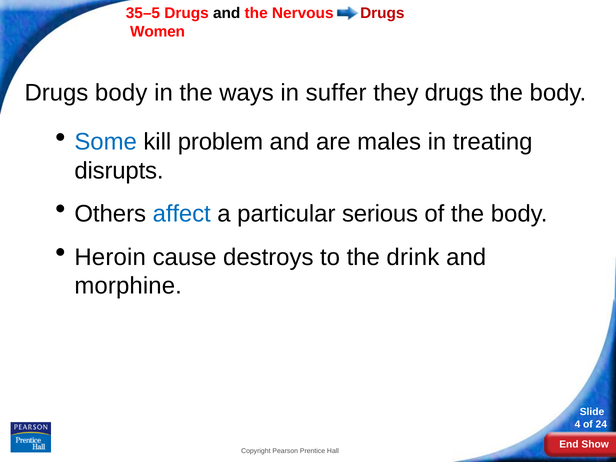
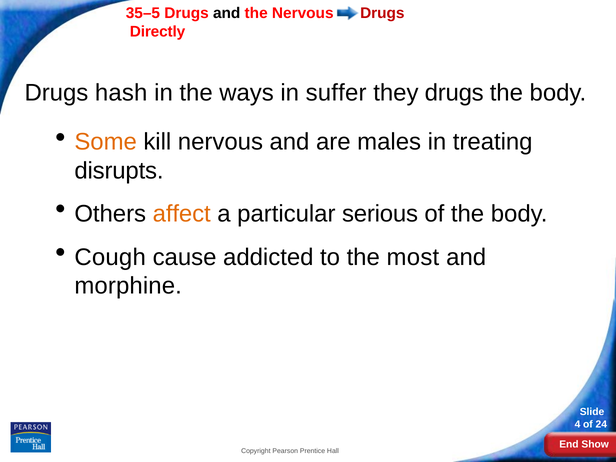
Women: Women -> Directly
Drugs body: body -> hash
Some colour: blue -> orange
kill problem: problem -> nervous
affect colour: blue -> orange
Heroin: Heroin -> Cough
destroys: destroys -> addicted
drink: drink -> most
